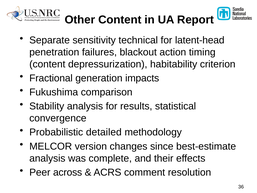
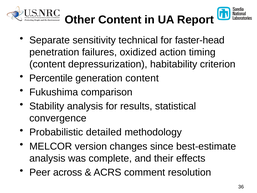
latent-head: latent-head -> faster-head
blackout: blackout -> oxidized
Fractional: Fractional -> Percentile
generation impacts: impacts -> content
